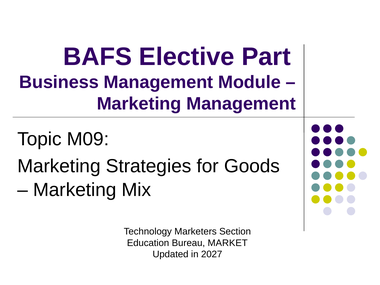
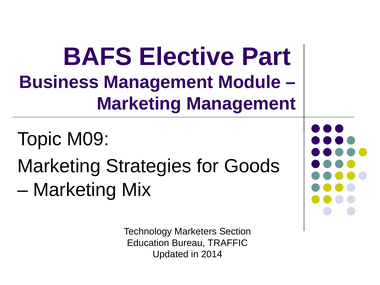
MARKET: MARKET -> TRAFFIC
2027: 2027 -> 2014
